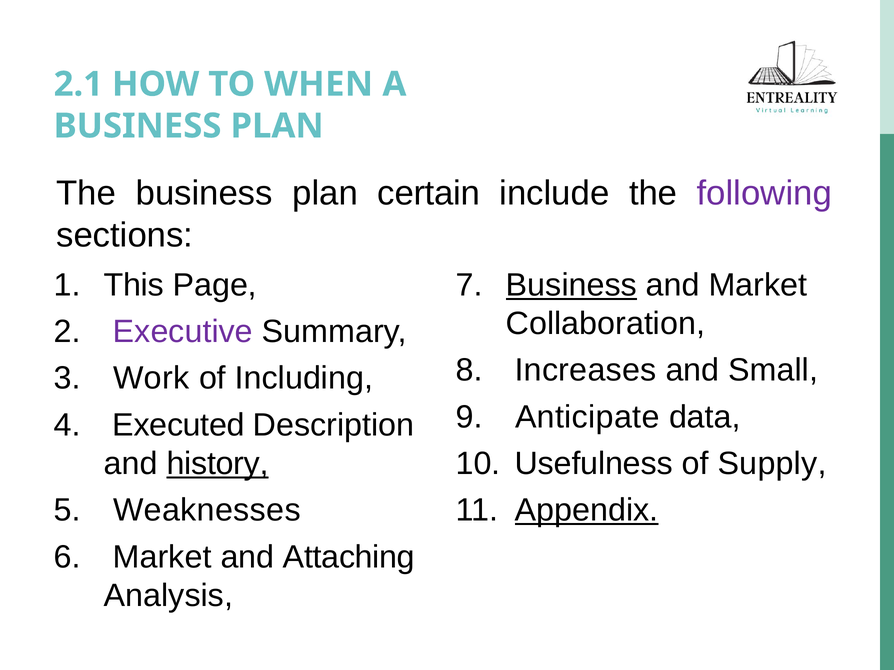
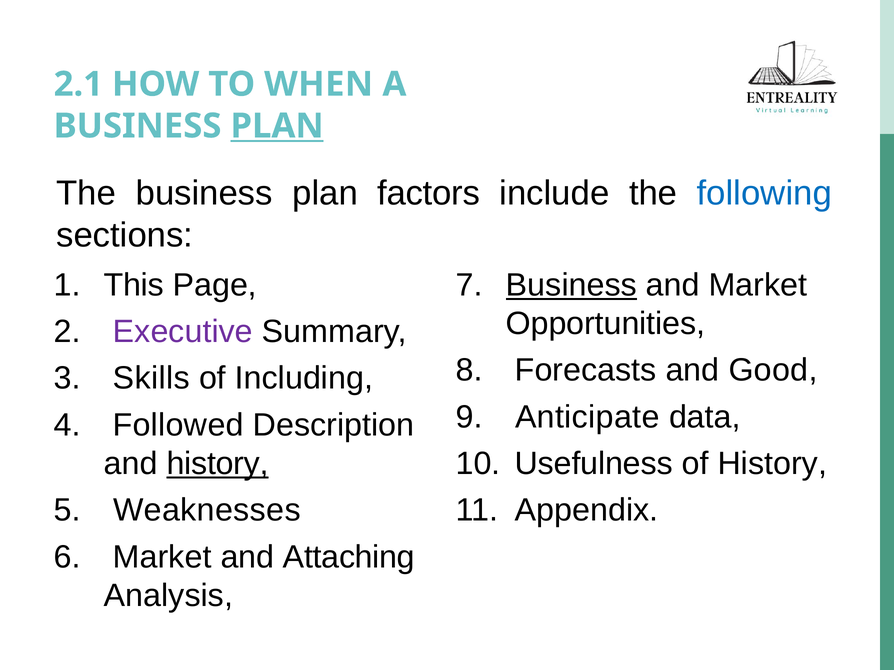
PLAN at (277, 126) underline: none -> present
certain: certain -> factors
following colour: purple -> blue
Collaboration: Collaboration -> Opportunities
Increases: Increases -> Forecasts
Small: Small -> Good
Work: Work -> Skills
Executed: Executed -> Followed
of Supply: Supply -> History
Appendix underline: present -> none
